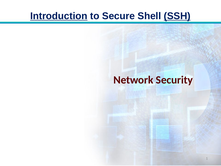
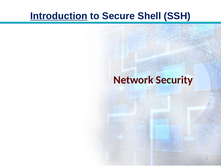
SSH underline: present -> none
